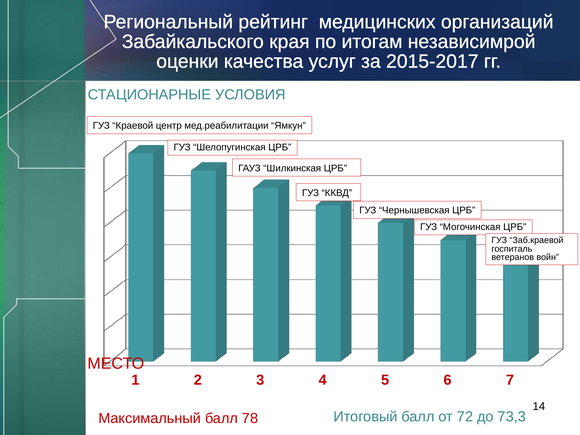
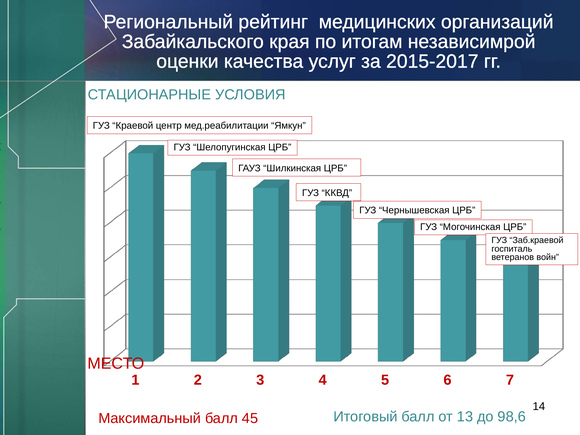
72: 72 -> 13
73,3: 73,3 -> 98,6
78: 78 -> 45
